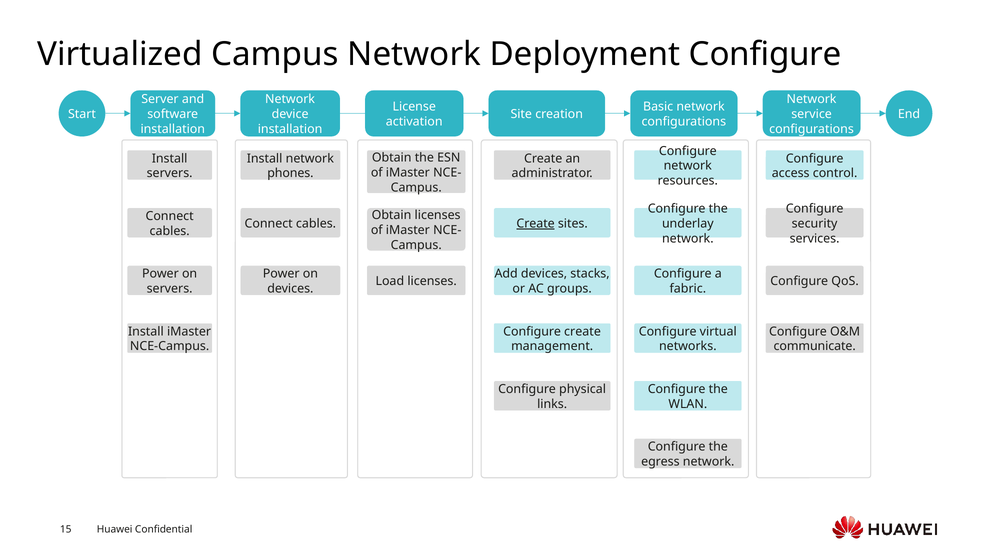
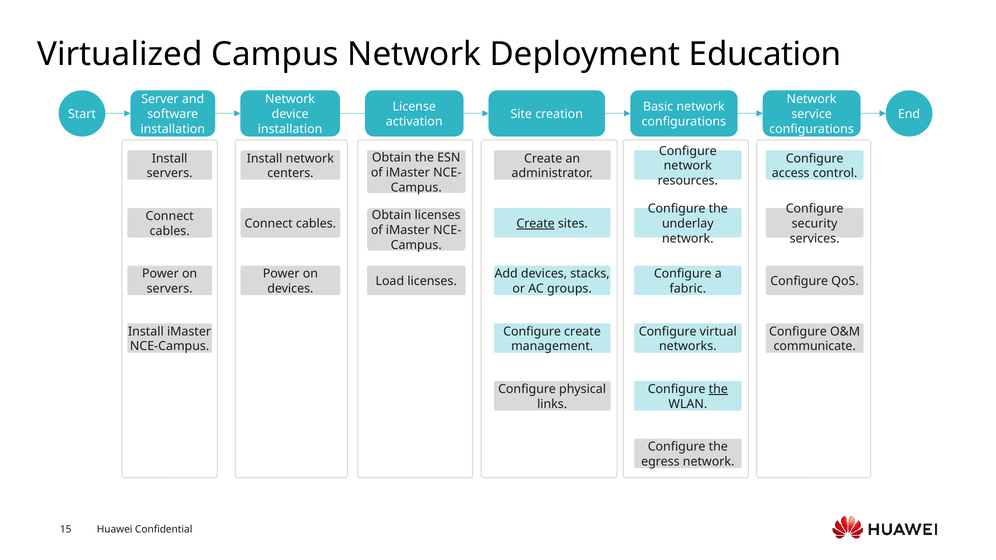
Deployment Configure: Configure -> Education
phones: phones -> centers
the at (718, 389) underline: none -> present
